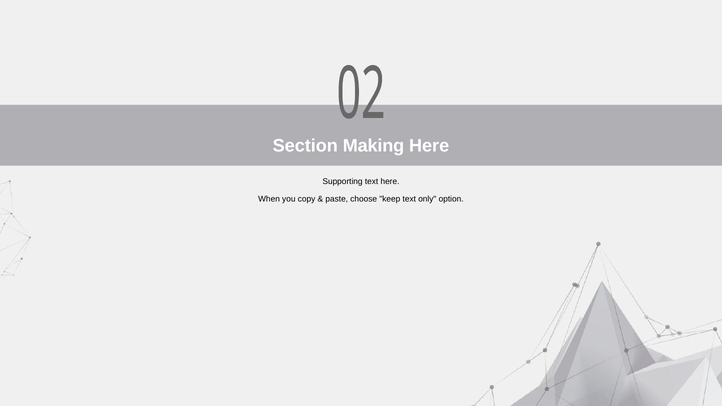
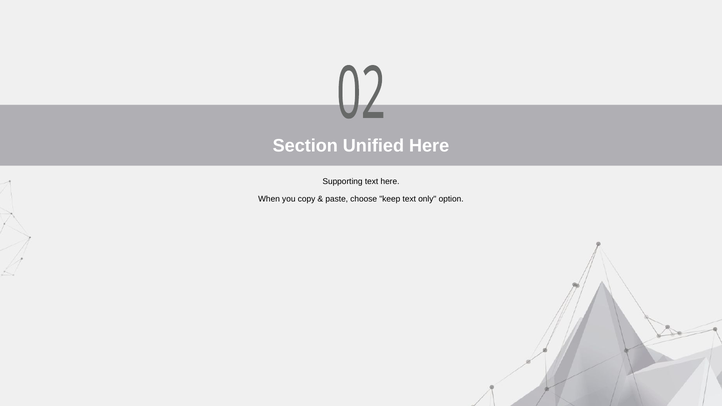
Making: Making -> Unified
